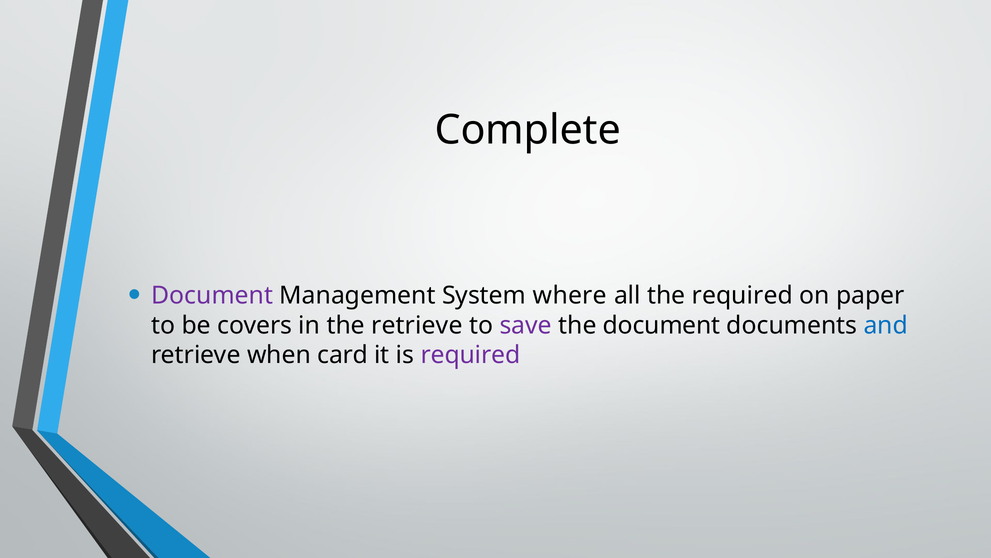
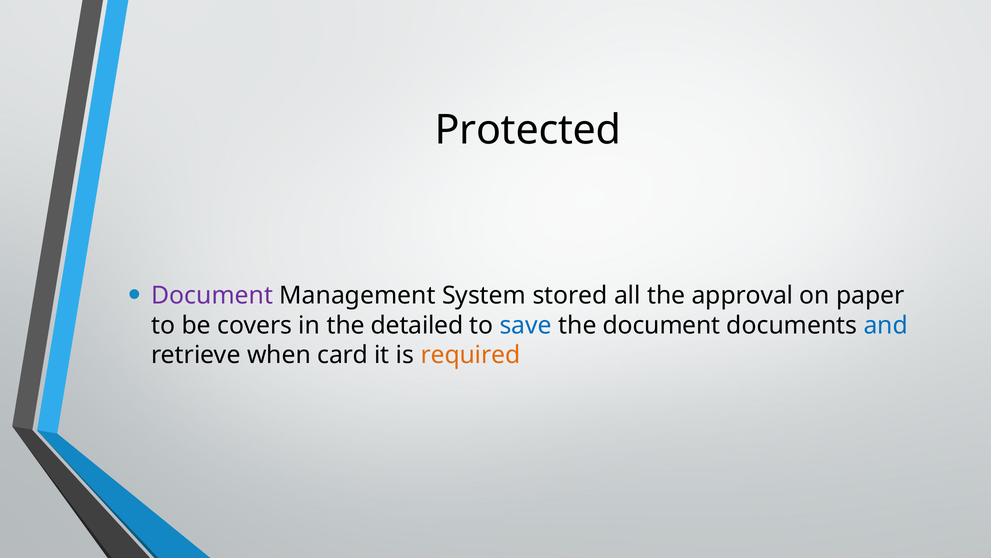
Complete: Complete -> Protected
where: where -> stored
the required: required -> approval
the retrieve: retrieve -> detailed
save colour: purple -> blue
required at (470, 355) colour: purple -> orange
